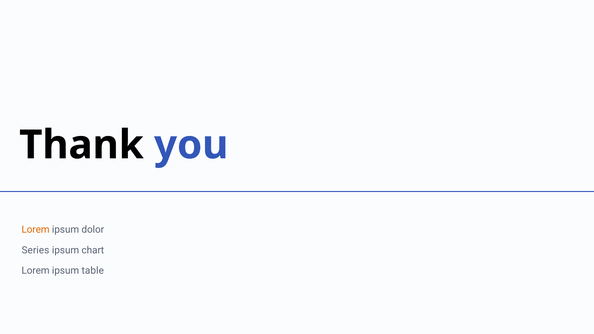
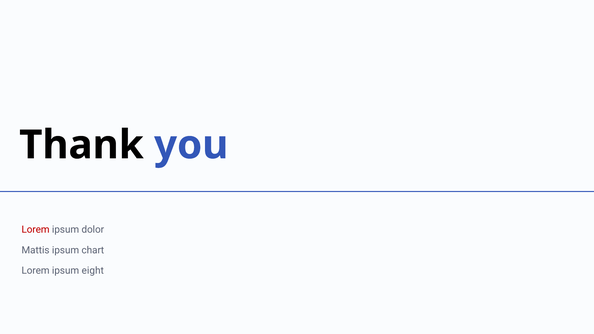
Lorem at (36, 230) colour: orange -> red
Series: Series -> Mattis
table: table -> eight
